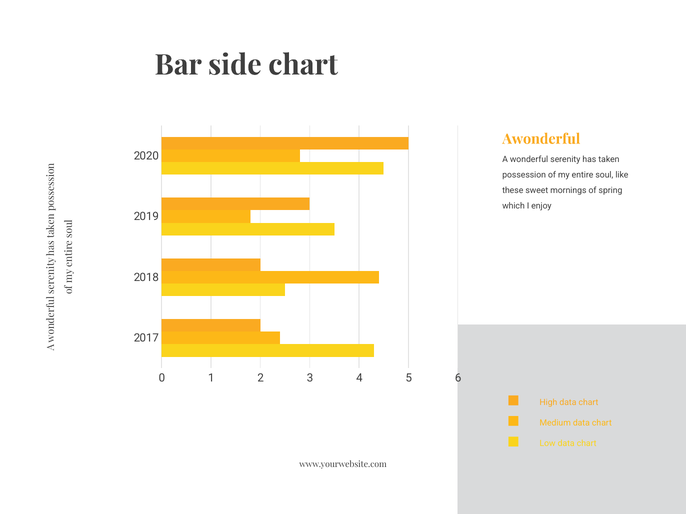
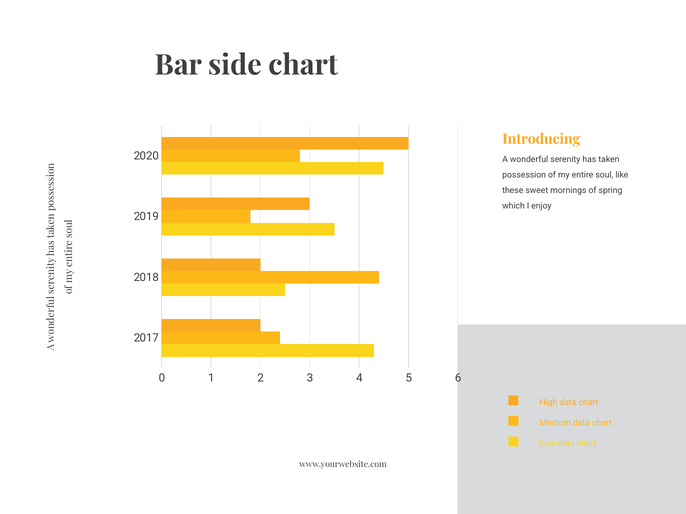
Awonderful: Awonderful -> Introducing
